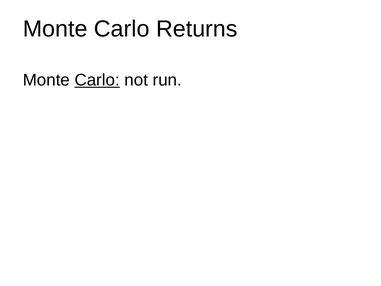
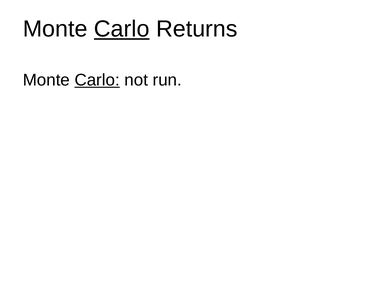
Carlo at (122, 29) underline: none -> present
